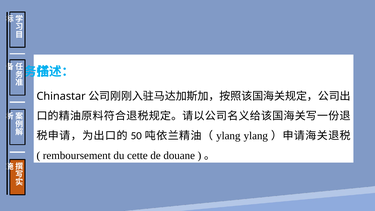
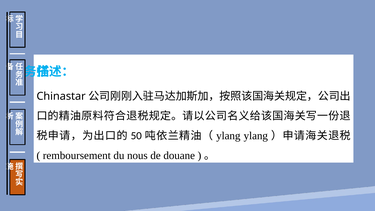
cette: cette -> nous
